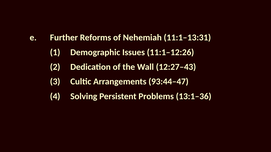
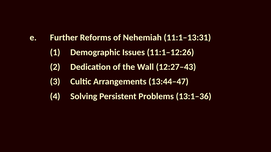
93:44–47: 93:44–47 -> 13:44–47
